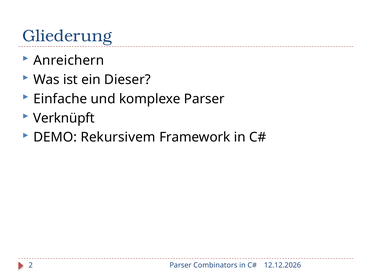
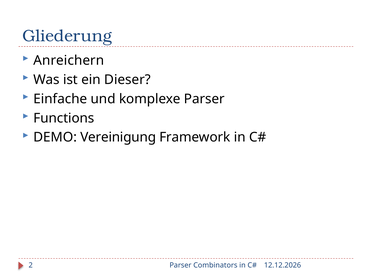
Verknüpft: Verknüpft -> Functions
Rekursivem: Rekursivem -> Vereinigung
